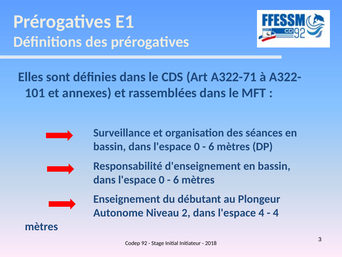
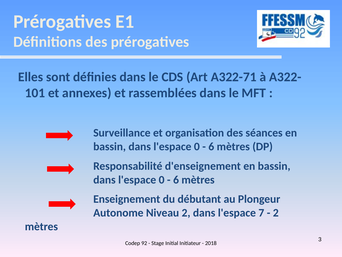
l'espace 4: 4 -> 7
4 at (276, 212): 4 -> 2
